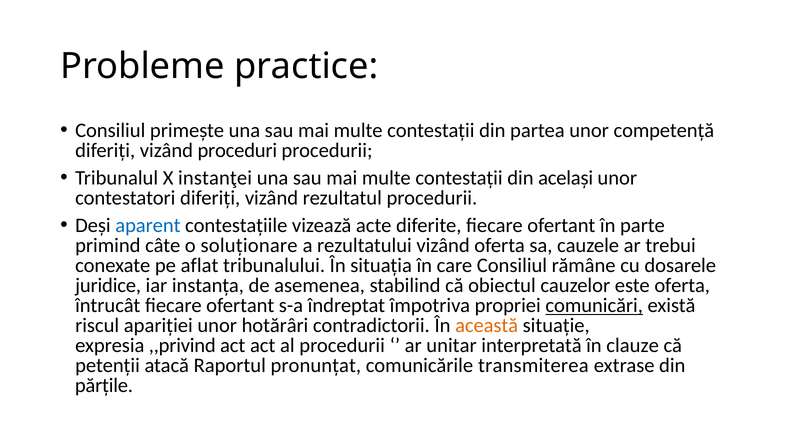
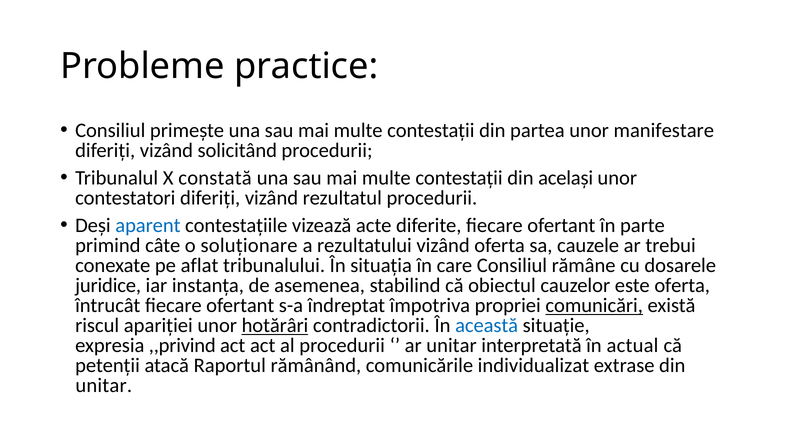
competență: competență -> manifestare
proceduri: proceduri -> solicitând
instanţei: instanţei -> constată
hotărâri underline: none -> present
această colour: orange -> blue
clauze: clauze -> actual
pronunțat: pronunțat -> rămânând
transmiterea: transmiterea -> individualizat
părțile at (104, 386): părțile -> unitar
